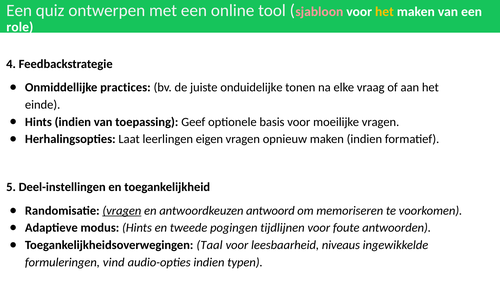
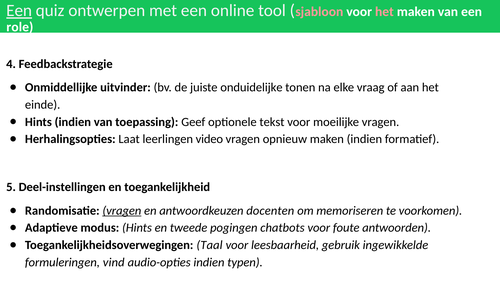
Een at (19, 11) underline: none -> present
het at (384, 12) colour: yellow -> pink
practices: practices -> uitvinder
basis: basis -> tekst
eigen: eigen -> video
antwoord: antwoord -> docenten
tijdlijnen: tijdlijnen -> chatbots
niveaus: niveaus -> gebruik
